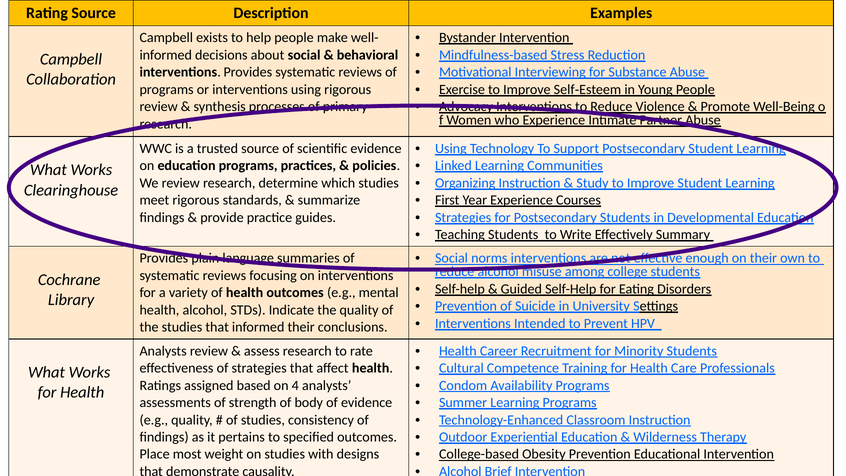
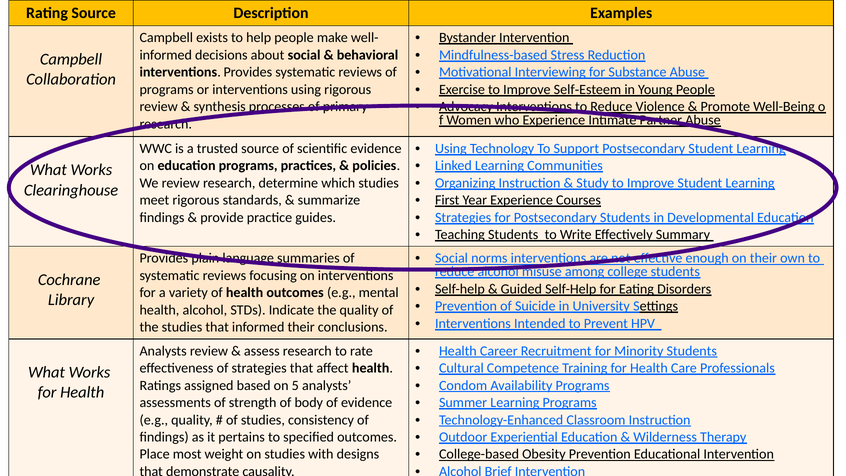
4: 4 -> 5
